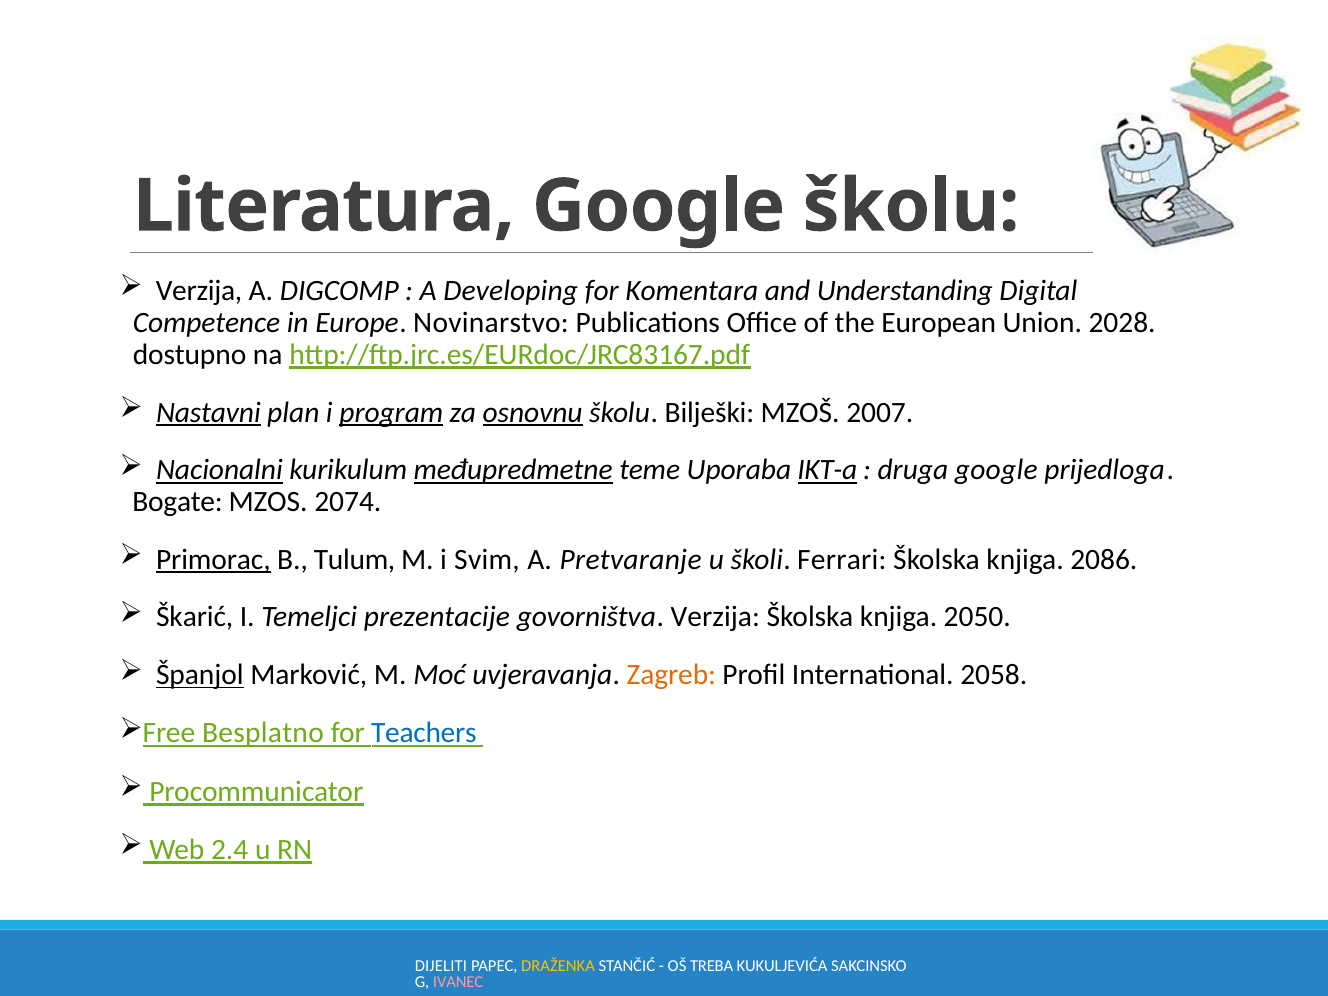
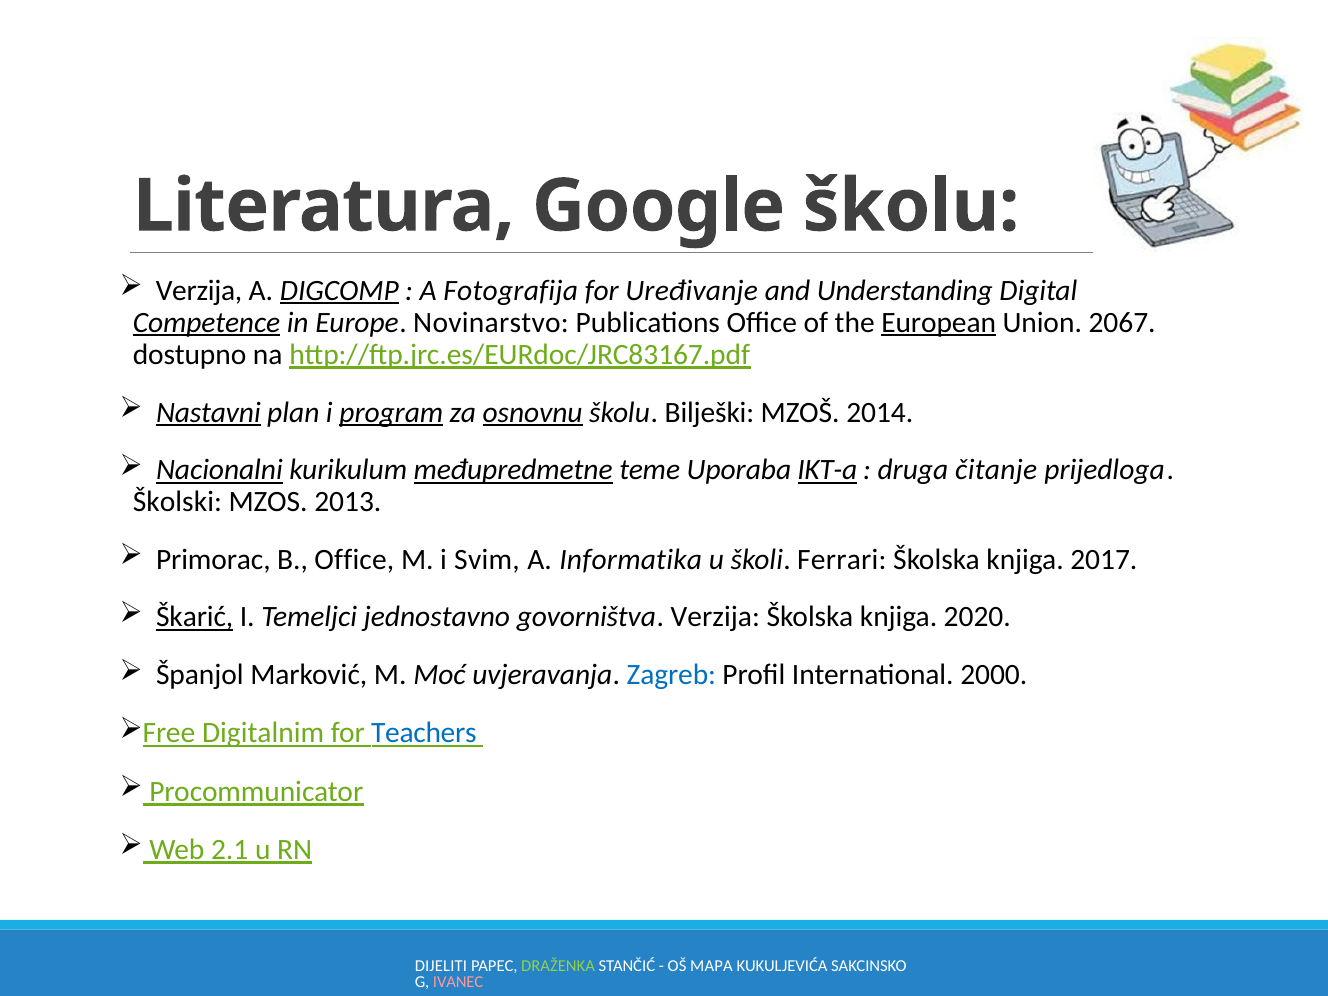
DIGCOMP underline: none -> present
Developing: Developing -> Fotografija
Komentara: Komentara -> Uređivanje
Competence underline: none -> present
European underline: none -> present
2028: 2028 -> 2067
2007: 2007 -> 2014
druga google: google -> čitanje
Bogate: Bogate -> Školski
2074: 2074 -> 2013
Primorac underline: present -> none
B Tulum: Tulum -> Office
Pretvaranje: Pretvaranje -> Informatika
2086: 2086 -> 2017
Škarić underline: none -> present
prezentacije: prezentacije -> jednostavno
2050: 2050 -> 2020
Španjol underline: present -> none
Zagreb colour: orange -> blue
2058: 2058 -> 2000
Besplatno: Besplatno -> Digitalnim
2.4: 2.4 -> 2.1
DRAŽENKA colour: yellow -> light green
TREBA: TREBA -> MAPA
